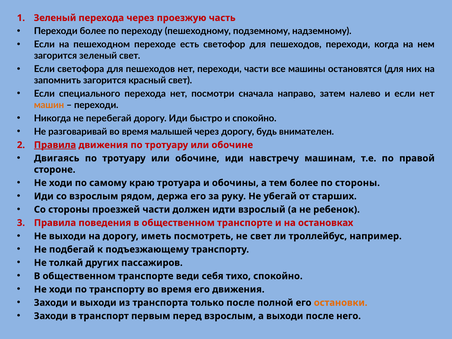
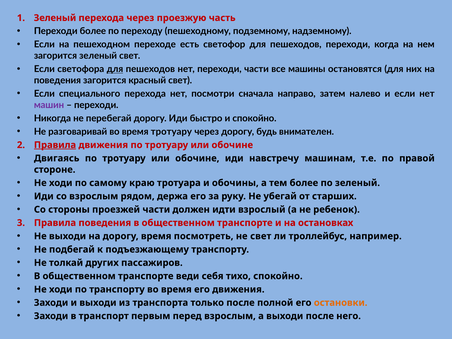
для at (115, 69) underline: none -> present
запомнить at (57, 80): запомнить -> поведения
машин colour: orange -> purple
время малышей: малышей -> тротуару
по стороны: стороны -> зеленый
дорогу иметь: иметь -> время
